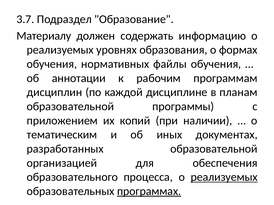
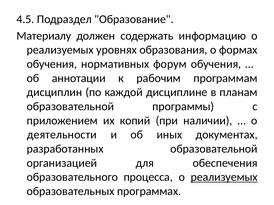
3.7: 3.7 -> 4.5
файлы: файлы -> форум
тематическим: тематическим -> деятельности
программах underline: present -> none
